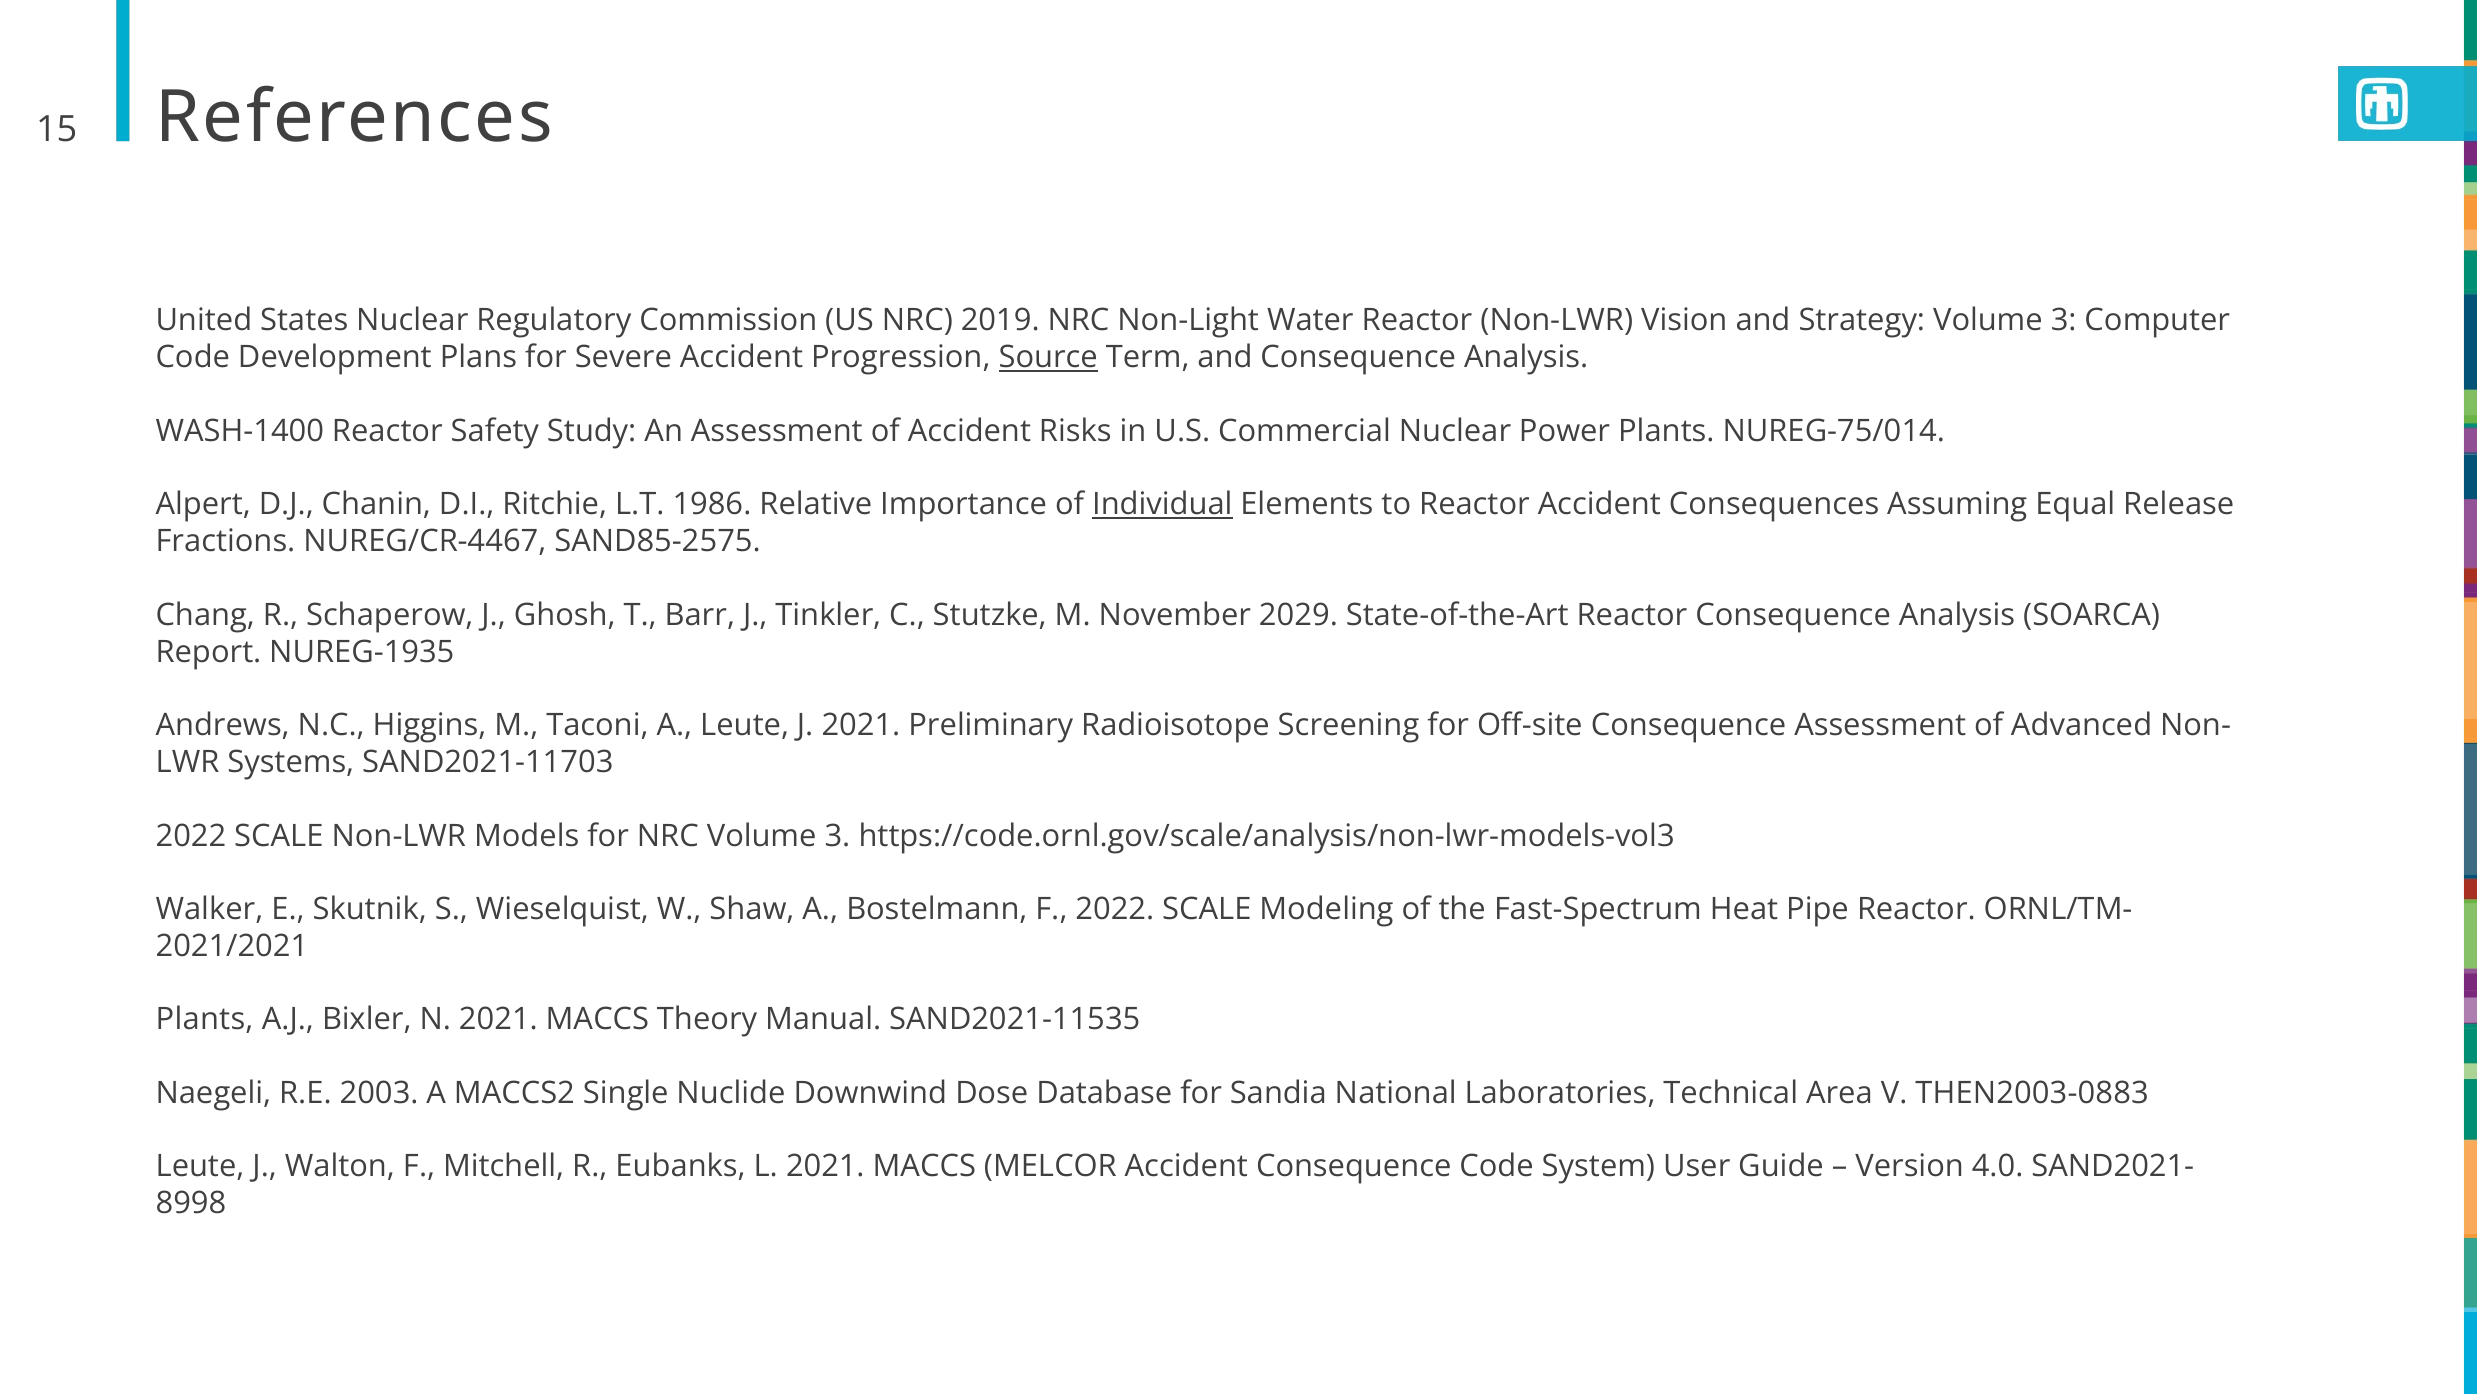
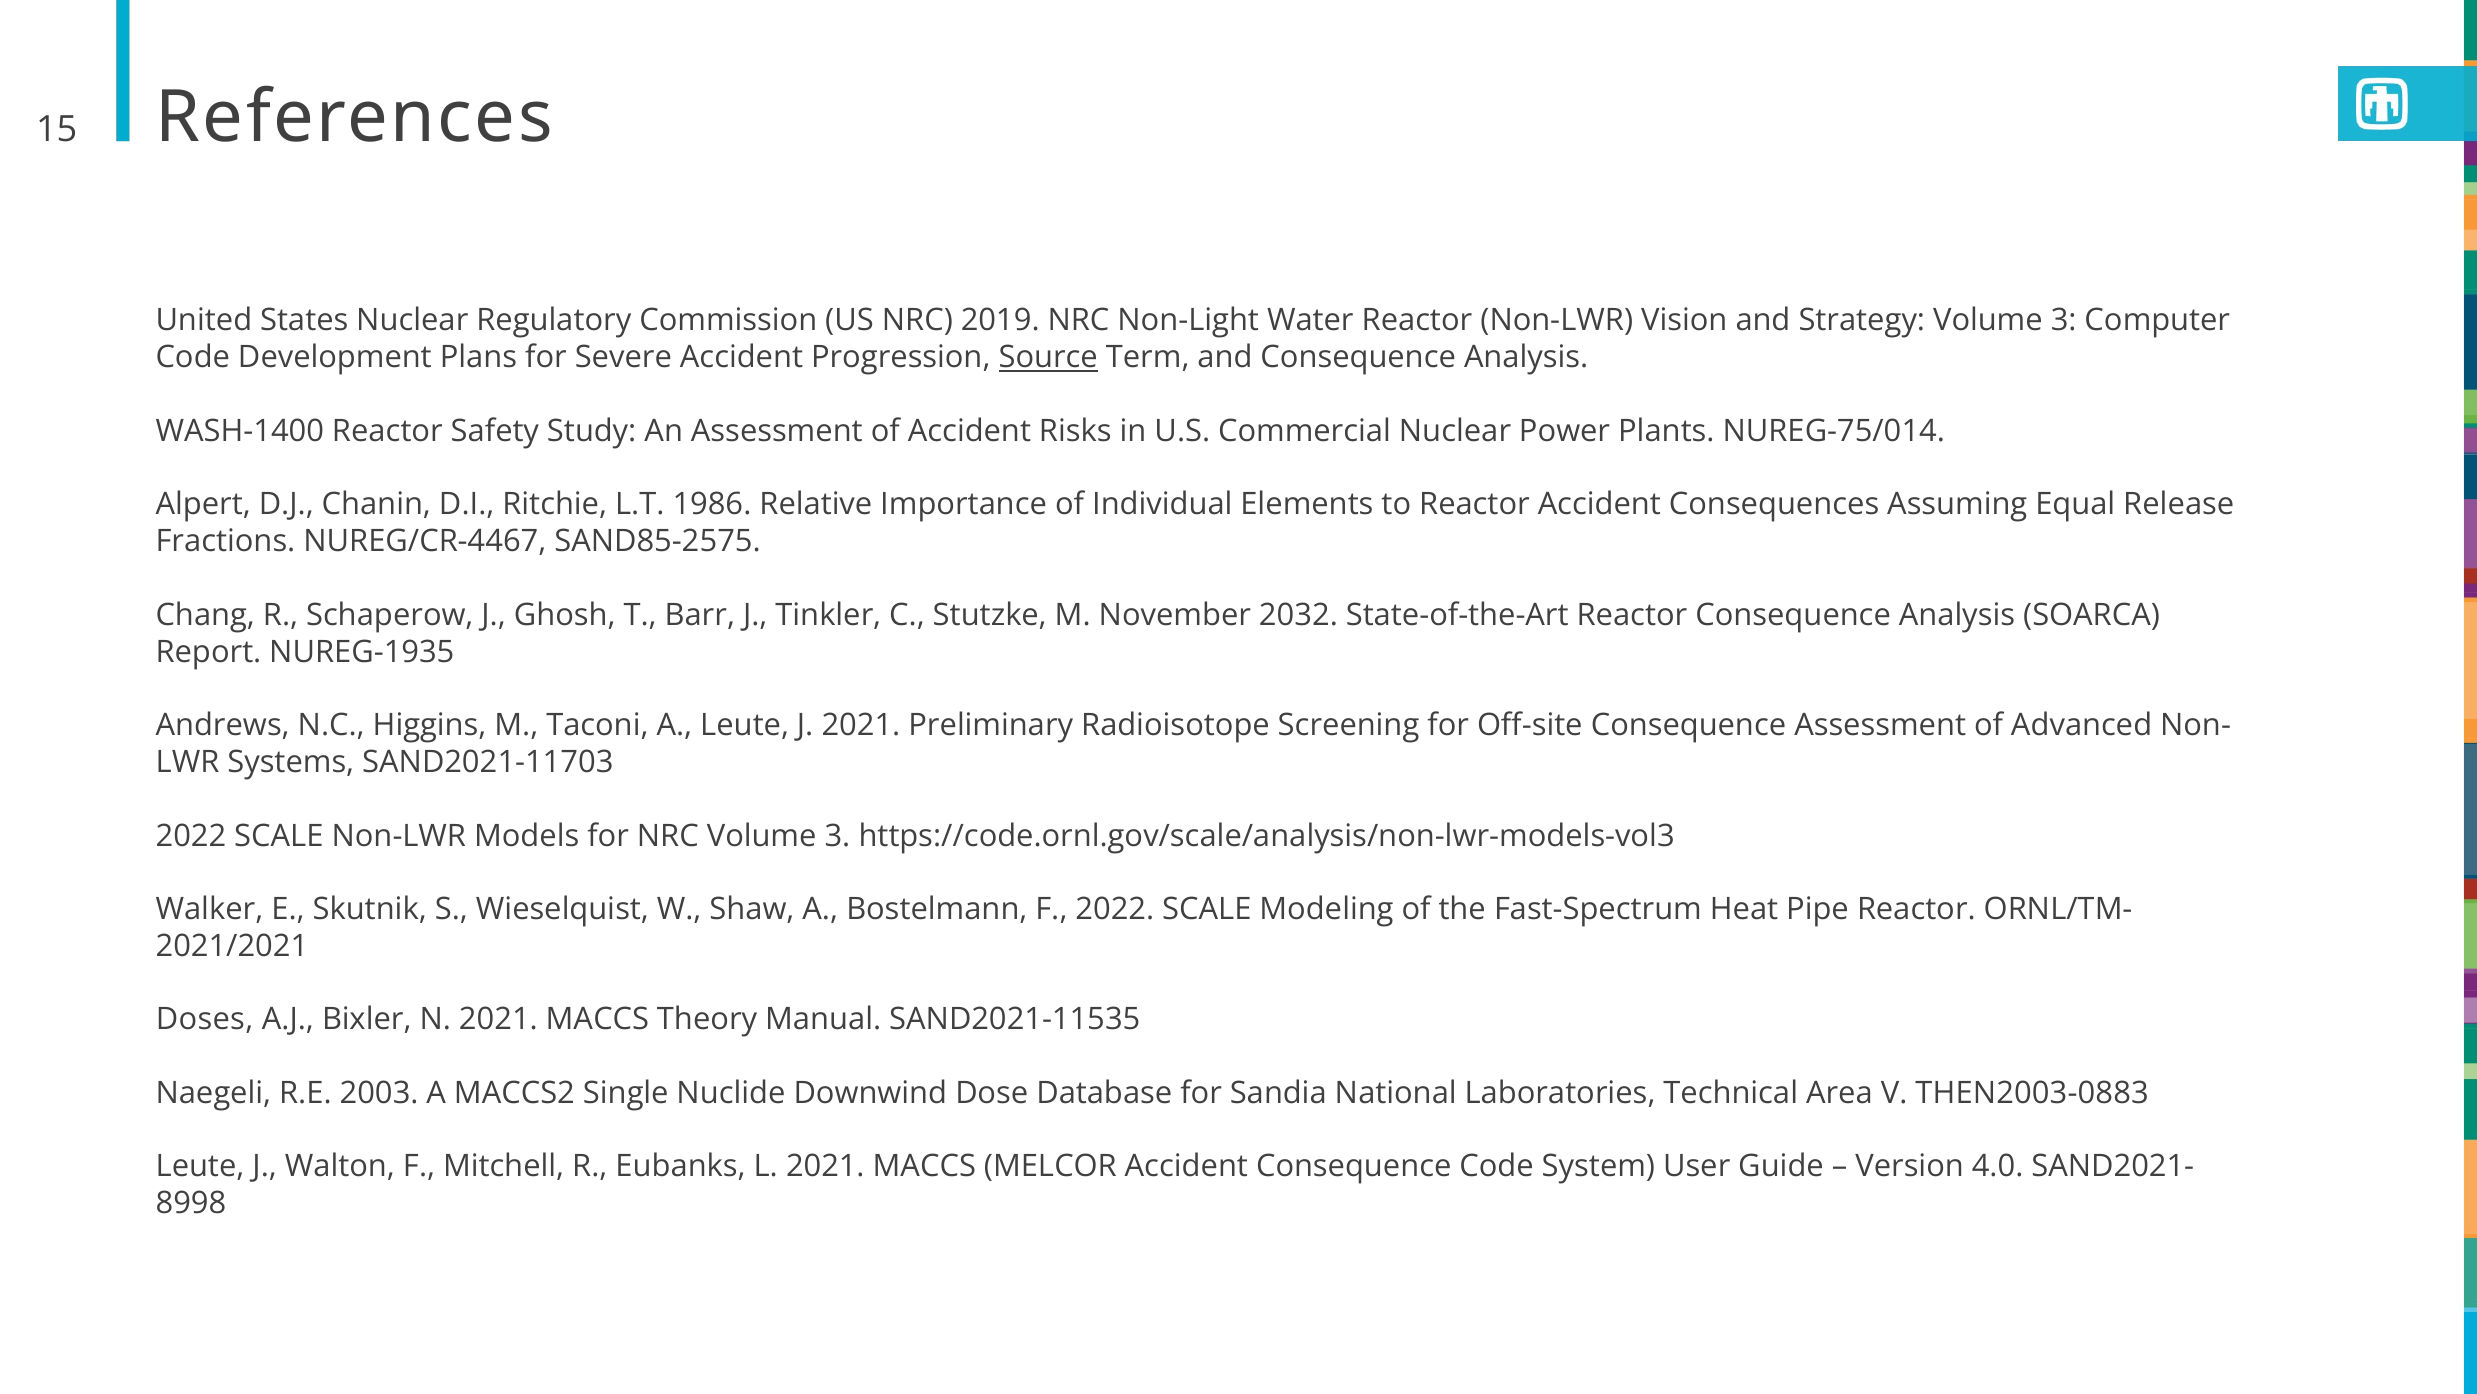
Individual underline: present -> none
2029: 2029 -> 2032
Plants at (205, 1019): Plants -> Doses
